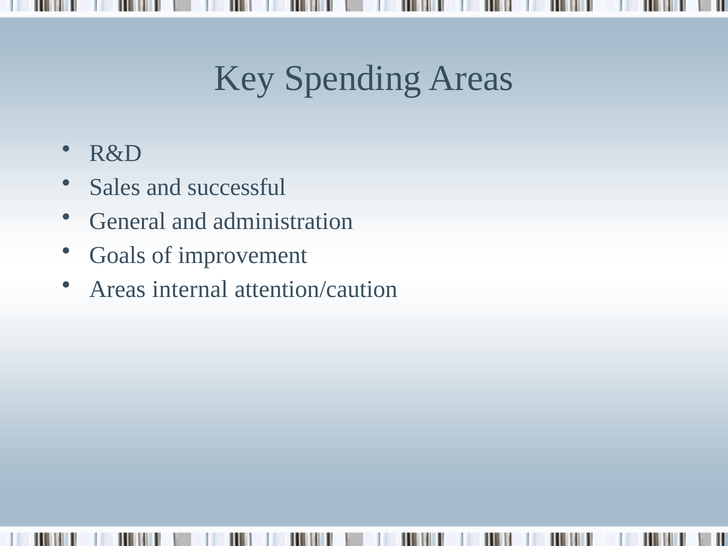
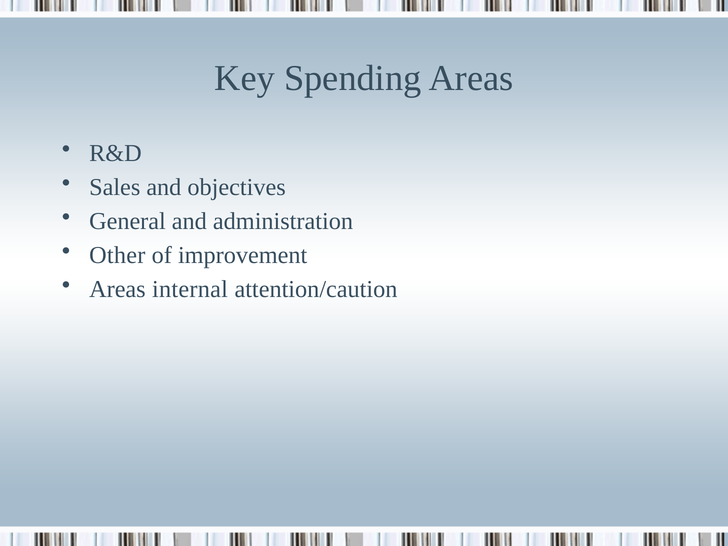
successful: successful -> objectives
Goals: Goals -> Other
